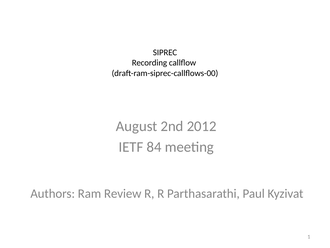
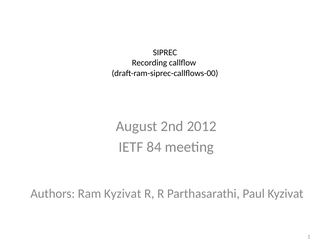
Ram Review: Review -> Kyzivat
